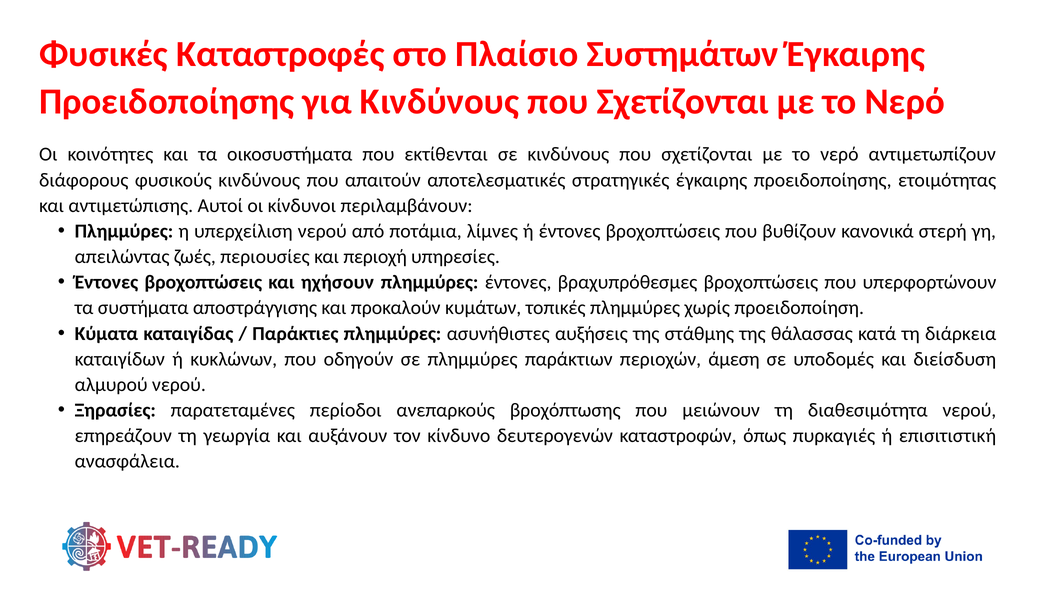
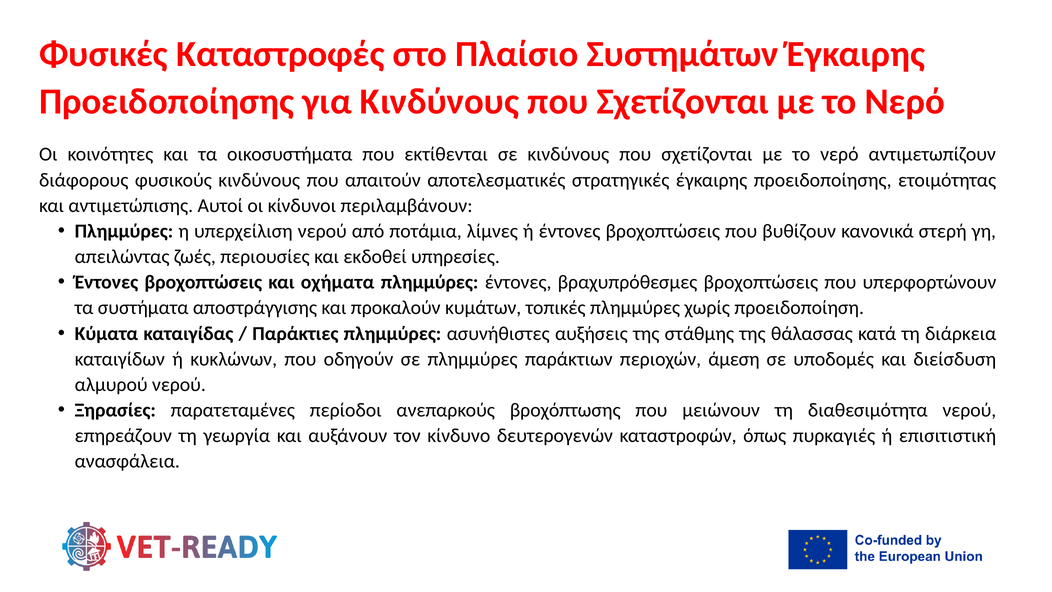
περιοχή: περιοχή -> εκδοθεί
ηχήσουν: ηχήσουν -> οχήματα
